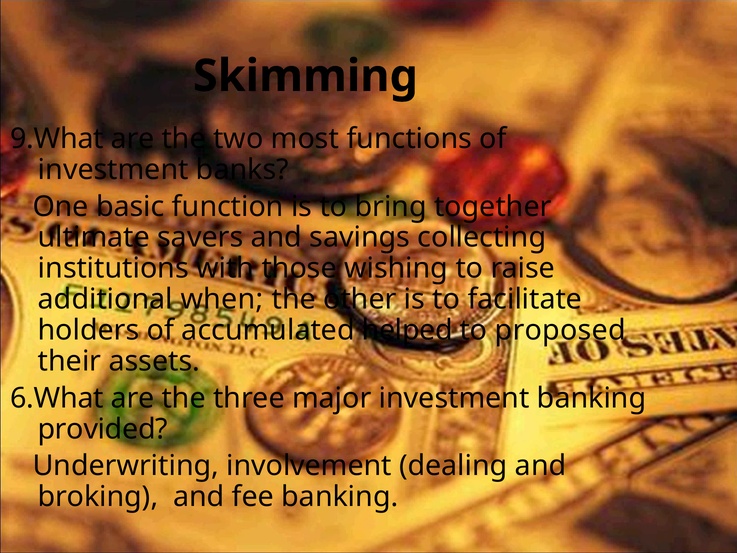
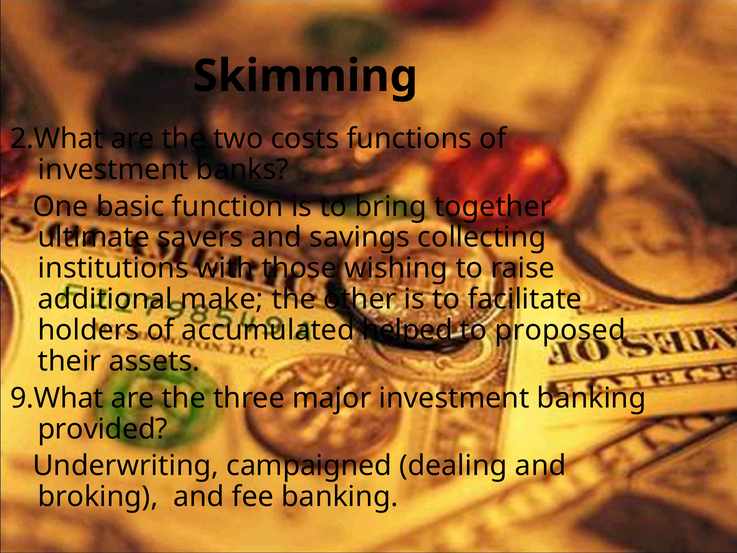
9.What: 9.What -> 2.What
most: most -> costs
when: when -> make
6.What: 6.What -> 9.What
involvement: involvement -> campaigned
